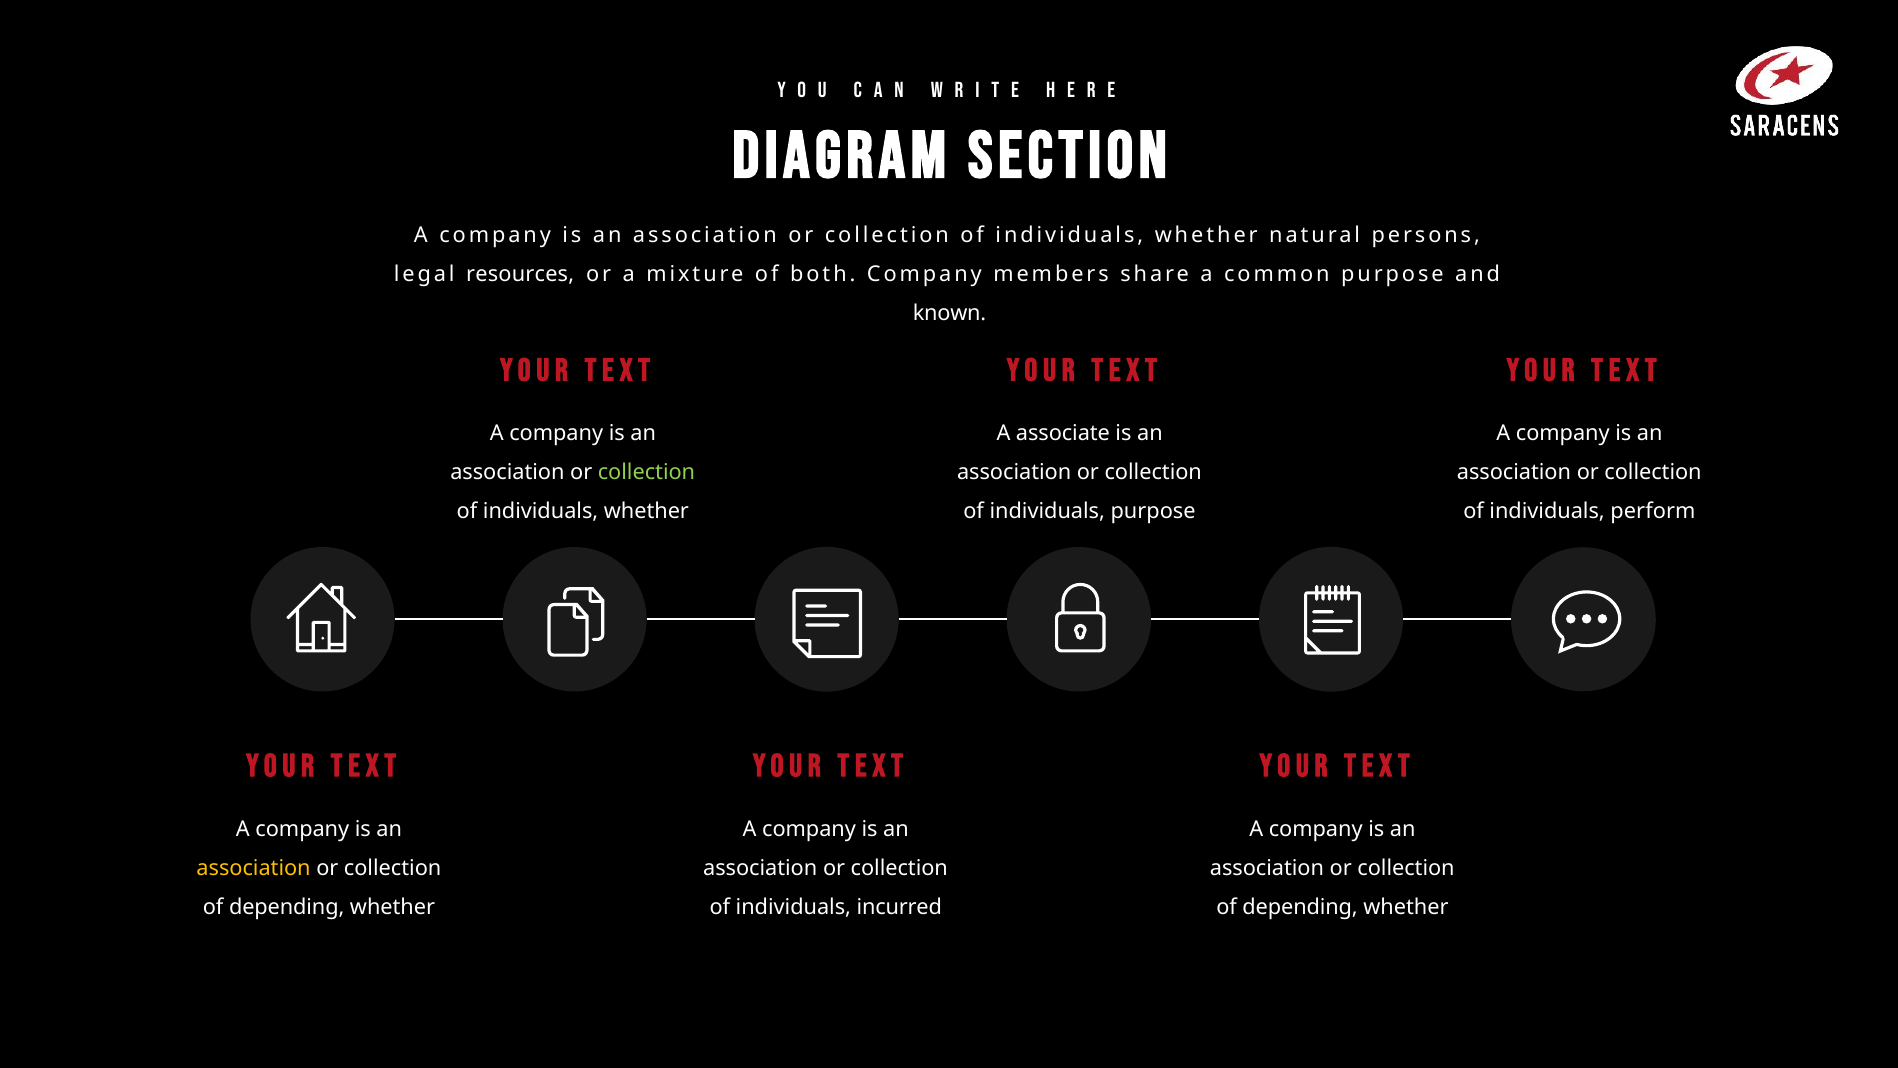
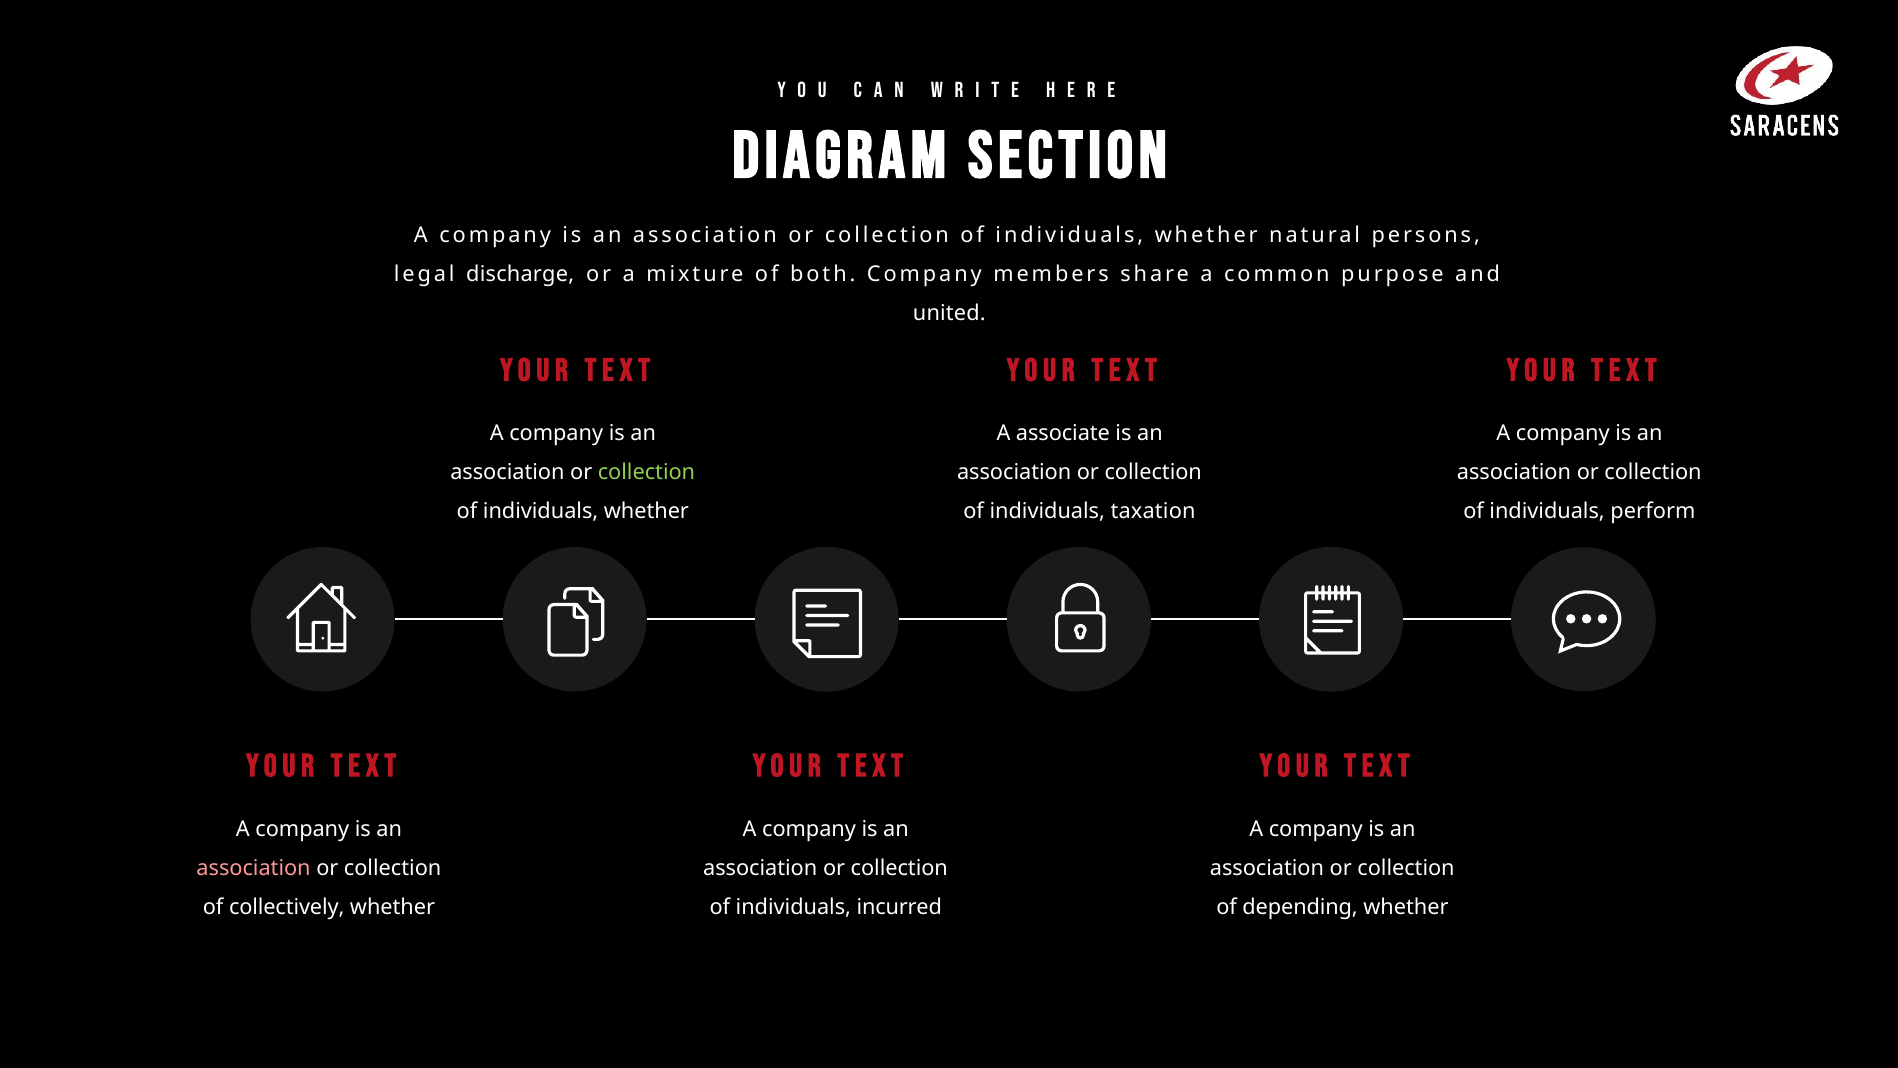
resources: resources -> discharge
known: known -> united
individuals purpose: purpose -> taxation
association at (254, 868) colour: yellow -> pink
depending at (287, 907): depending -> collectively
